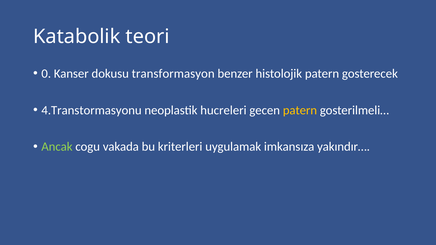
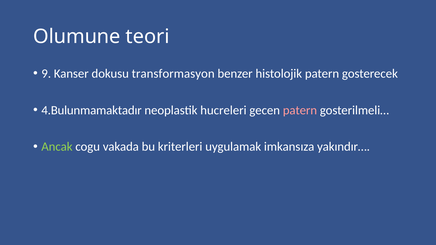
Katabolik: Katabolik -> Olumune
0: 0 -> 9
4.Transtormasyonu: 4.Transtormasyonu -> 4.Bulunmamaktadır
patern at (300, 110) colour: yellow -> pink
